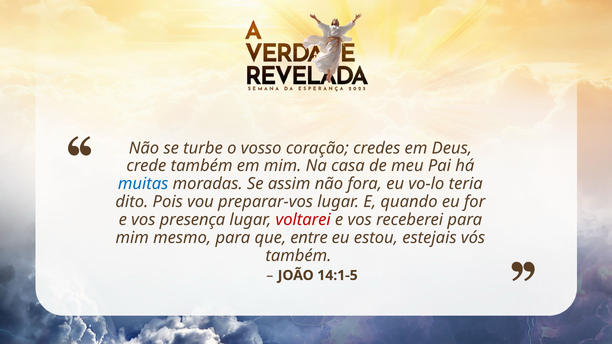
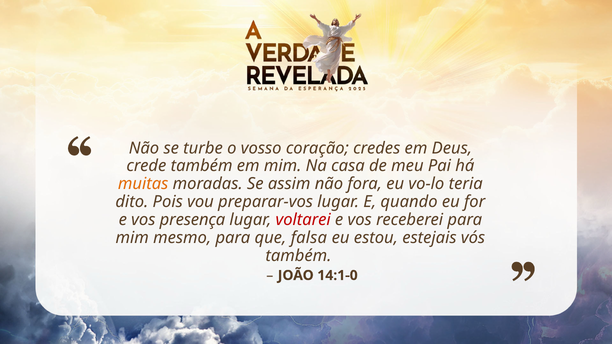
muitas colour: blue -> orange
entre: entre -> falsa
14:1-5: 14:1-5 -> 14:1-0
